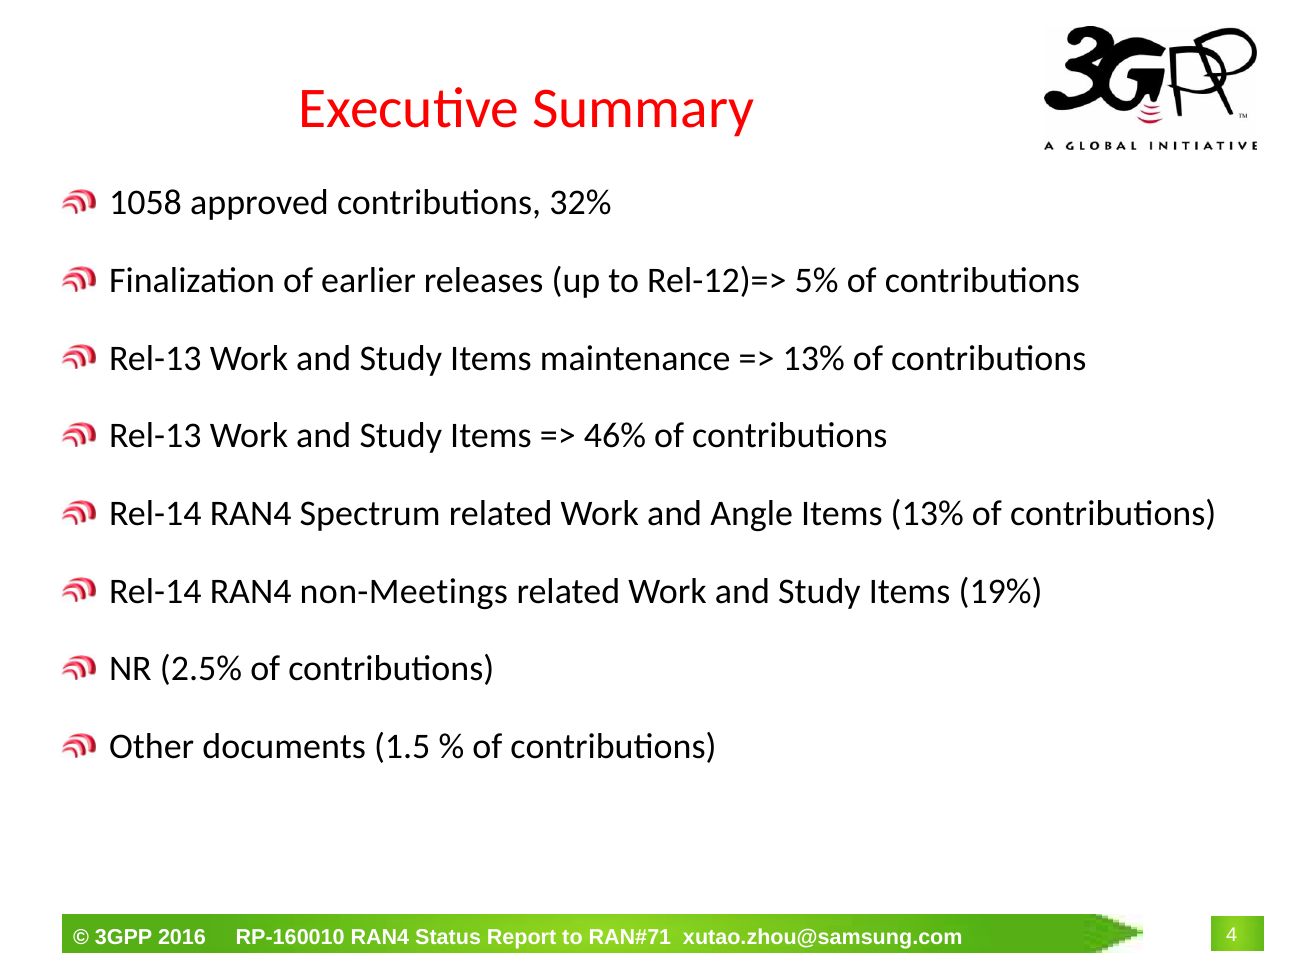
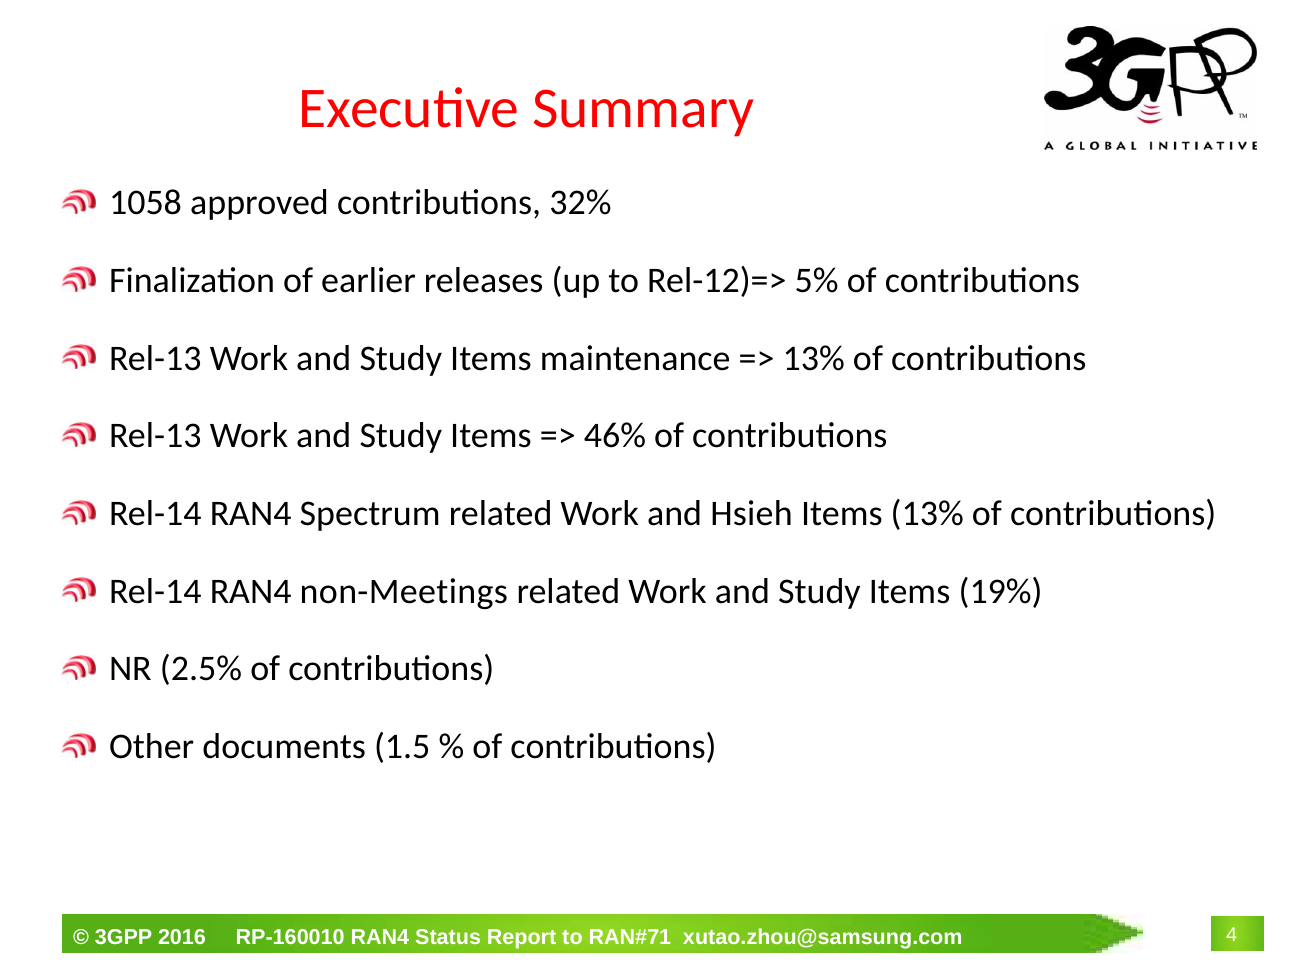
Angle: Angle -> Hsieh
